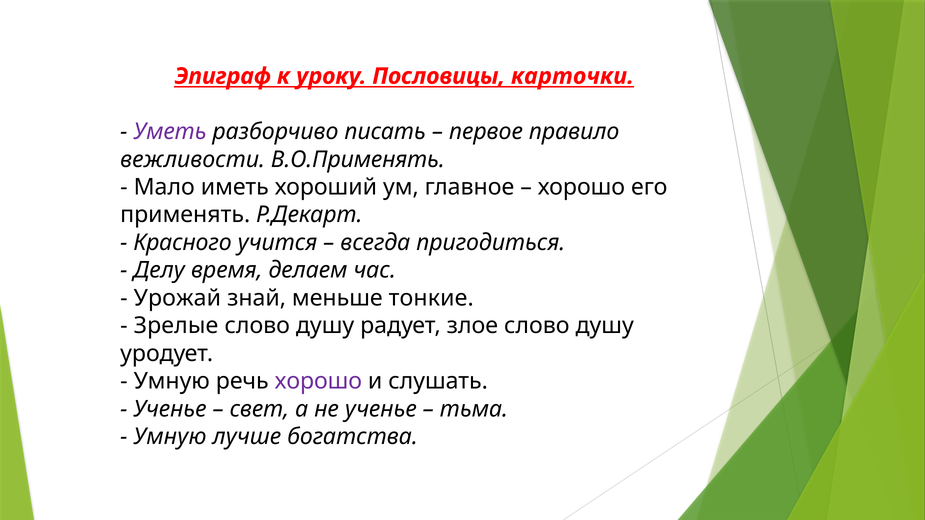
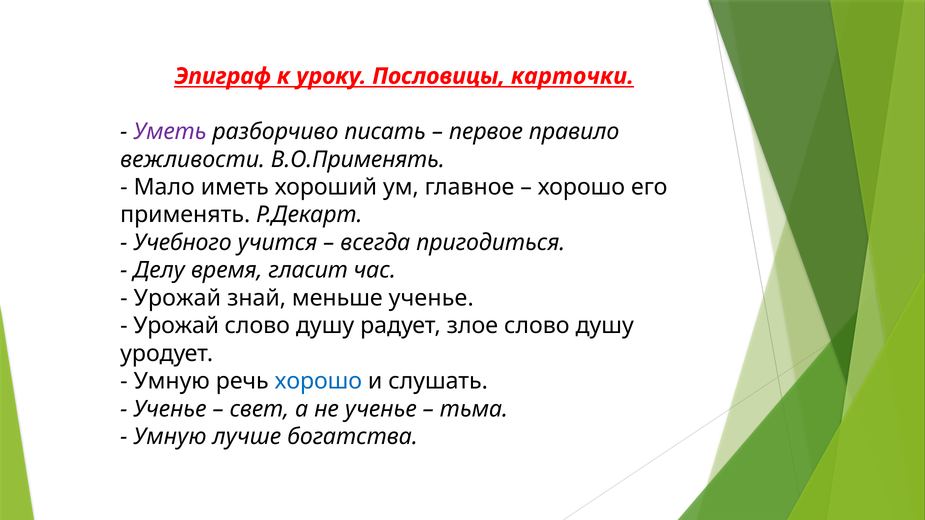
Красного: Красного -> Учебного
делаем: делаем -> гласит
меньше тонкие: тонкие -> ученье
Зрелые at (176, 326): Зрелые -> Урожай
хорошо at (318, 381) colour: purple -> blue
